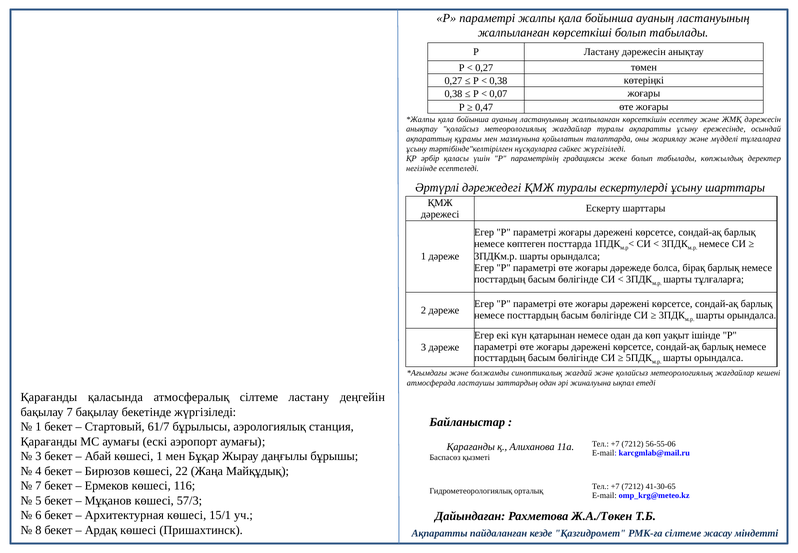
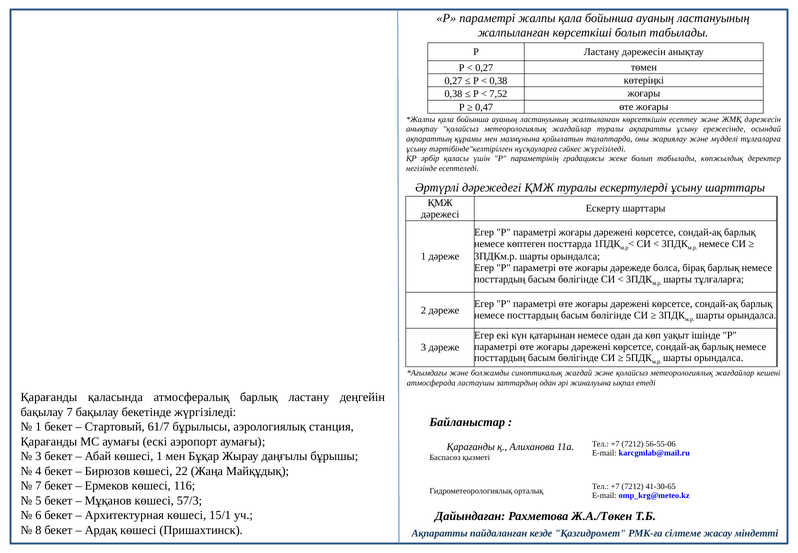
0,07: 0,07 -> 7,52
атмосфералық сілтеме: сілтеме -> барлық
